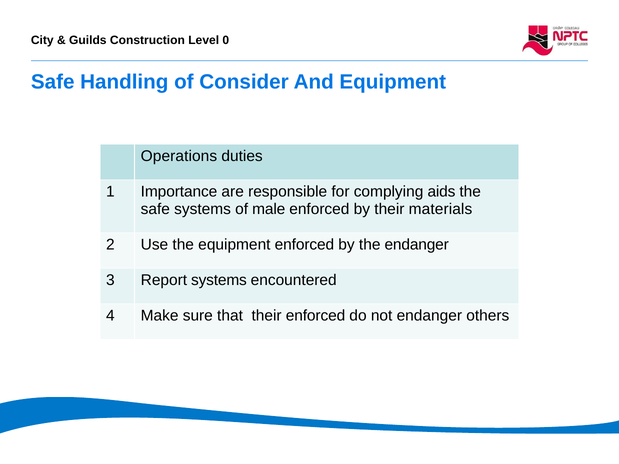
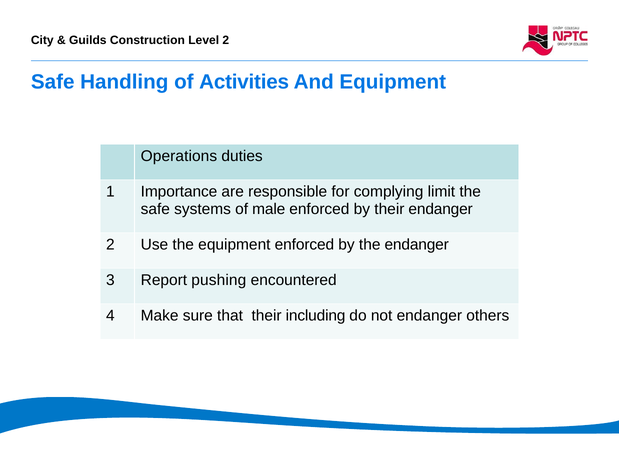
0 at (226, 40): 0 -> 2
Consider: Consider -> Activities
aids: aids -> limit
their materials: materials -> endanger
Report systems: systems -> pushing
their enforced: enforced -> including
